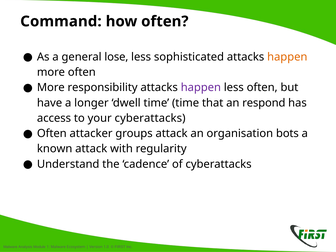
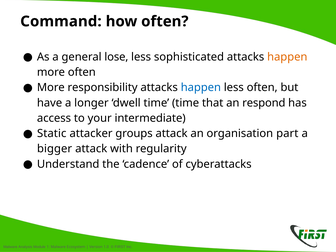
happen at (201, 87) colour: purple -> blue
your cyberattacks: cyberattacks -> intermediate
Often at (52, 133): Often -> Static
bots: bots -> part
known: known -> bigger
